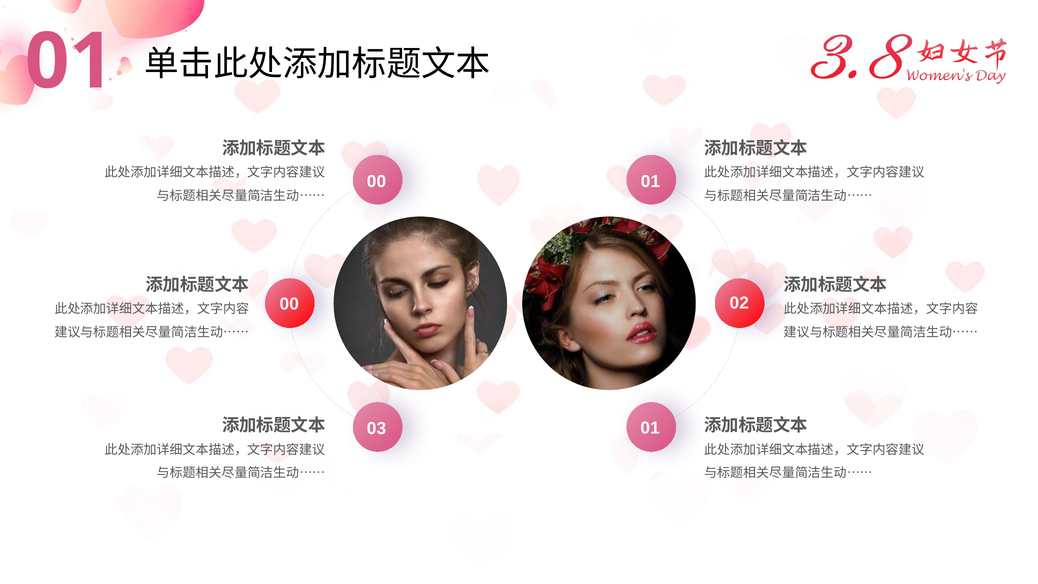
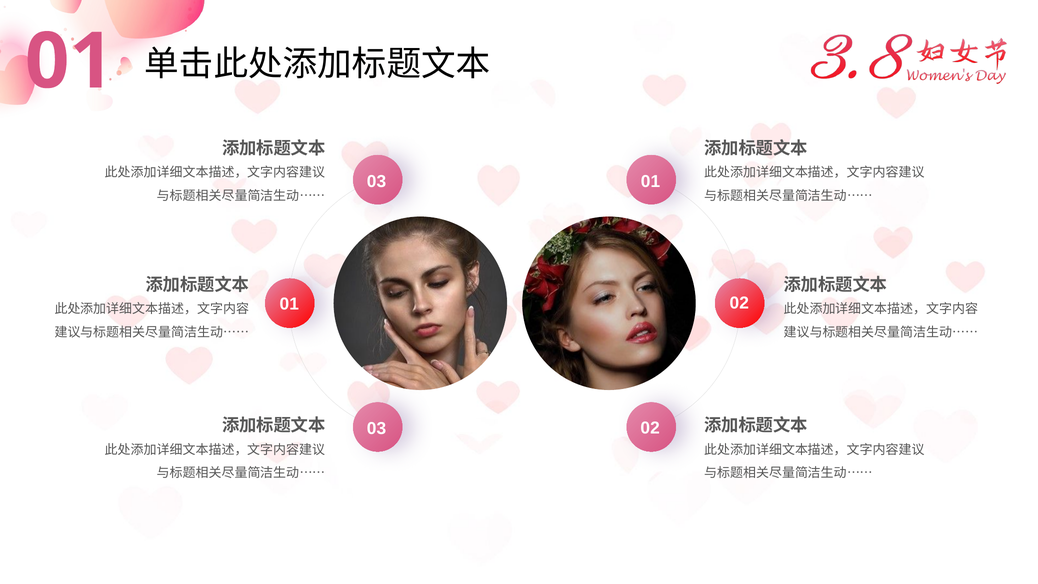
0 at (381, 181): 0 -> 3
0 at (294, 304): 0 -> 1
1 at (655, 428): 1 -> 2
